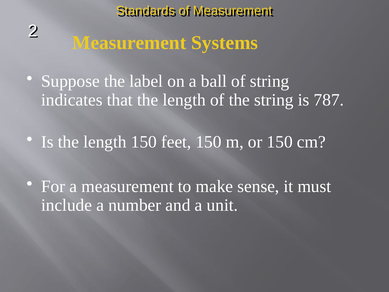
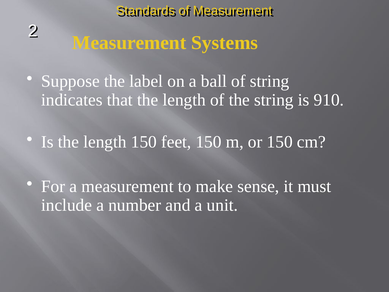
787: 787 -> 910
